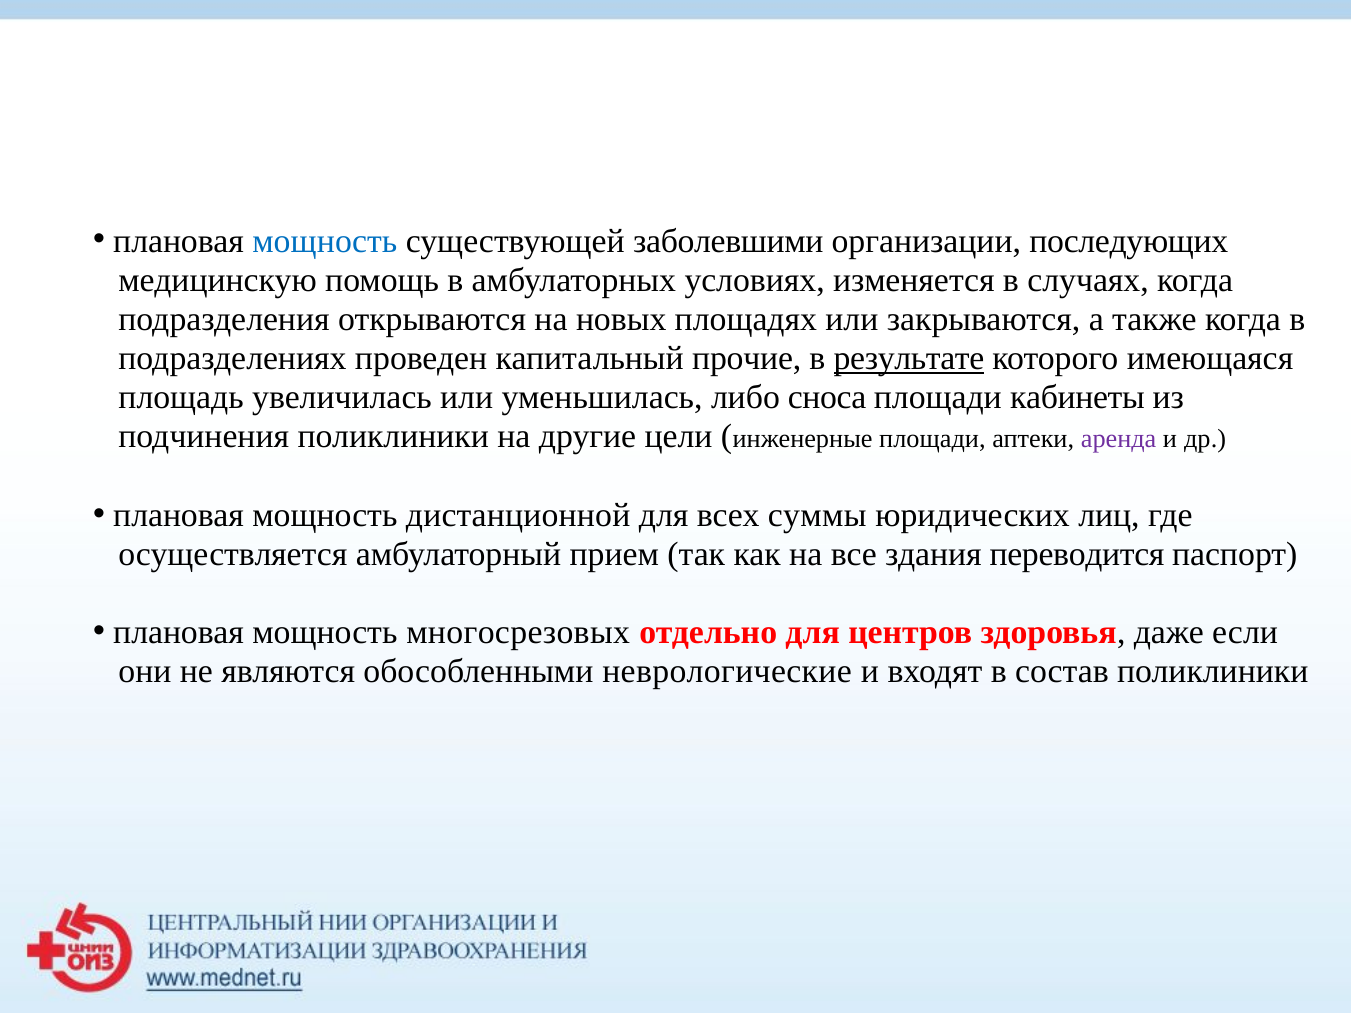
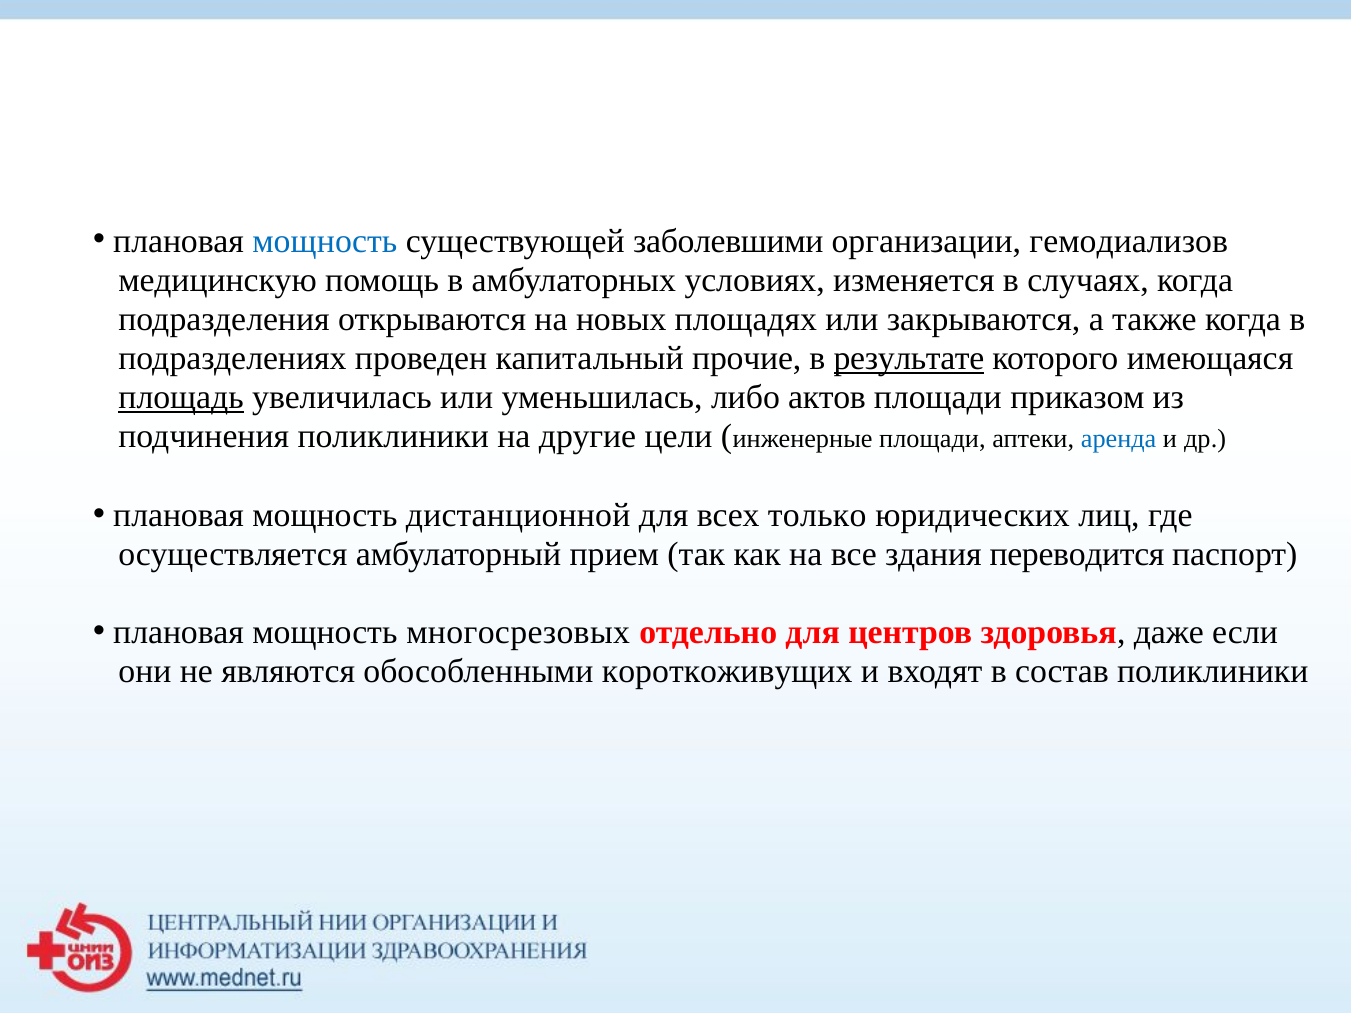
последующих: последующих -> гемодиализов
площадь underline: none -> present
сноса: сноса -> актов
кабинеты: кабинеты -> приказом
аренда colour: purple -> blue
суммы: суммы -> только
неврологические: неврологические -> короткоживущих
